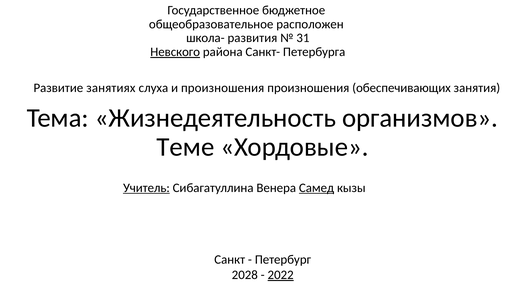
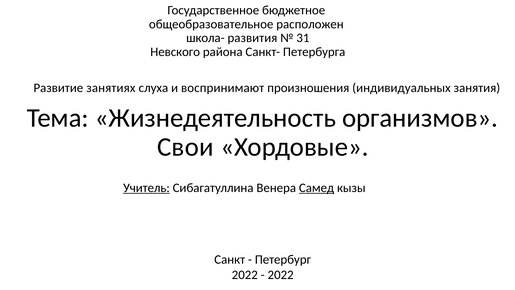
Невского underline: present -> none
и произношения: произношения -> воспринимают
обеспечивающих: обеспечивающих -> индивидуальных
Теме: Теме -> Свои
2028 at (245, 275): 2028 -> 2022
2022 at (281, 275) underline: present -> none
